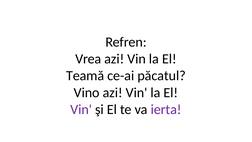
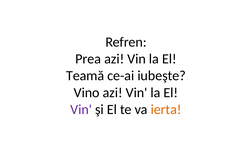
Vrea: Vrea -> Prea
păcatul: păcatul -> iubeşte
ierta colour: purple -> orange
